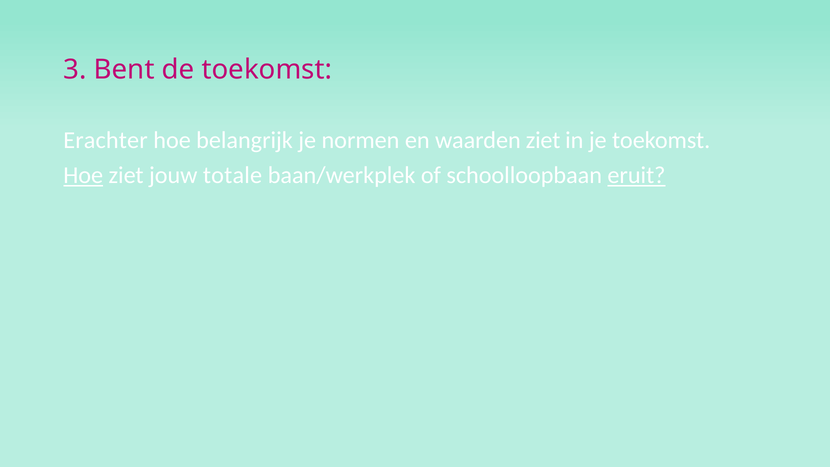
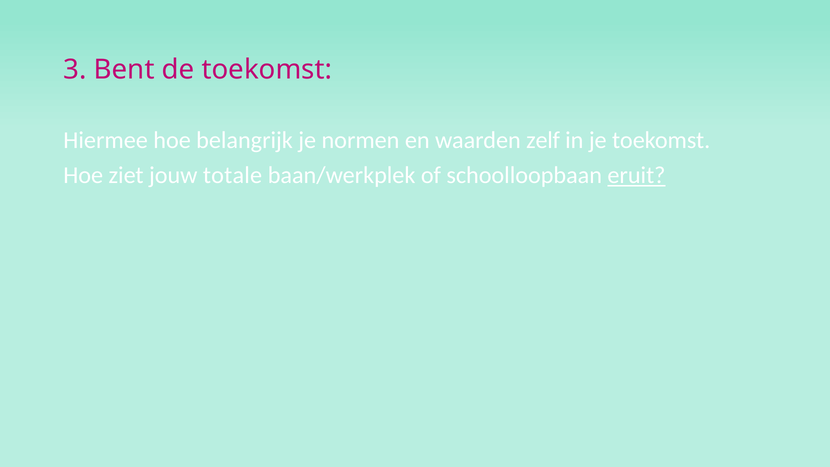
Erachter: Erachter -> Hiermee
waarden ziet: ziet -> zelf
Hoe at (83, 175) underline: present -> none
